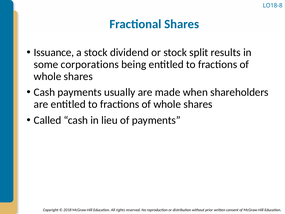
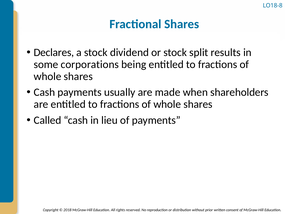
Issuance: Issuance -> Declares
